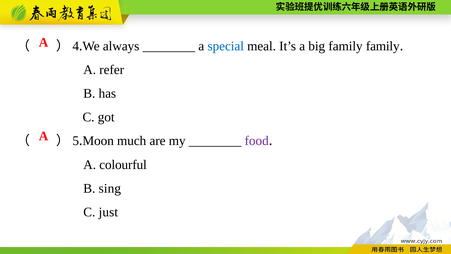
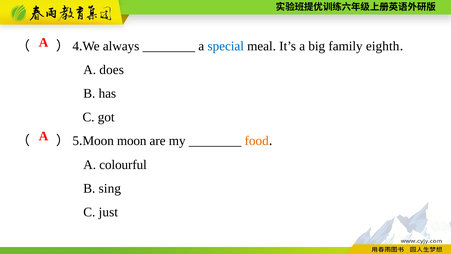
family family: family -> eighth
refer: refer -> does
much at (132, 141): much -> moon
food colour: purple -> orange
